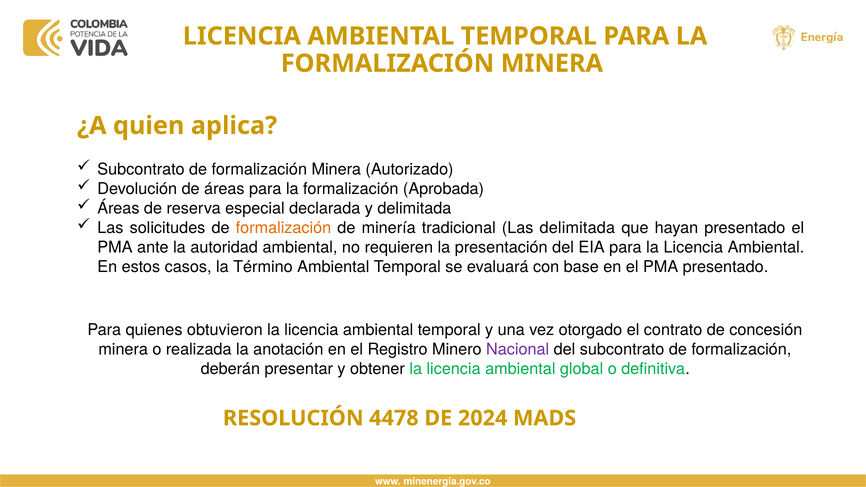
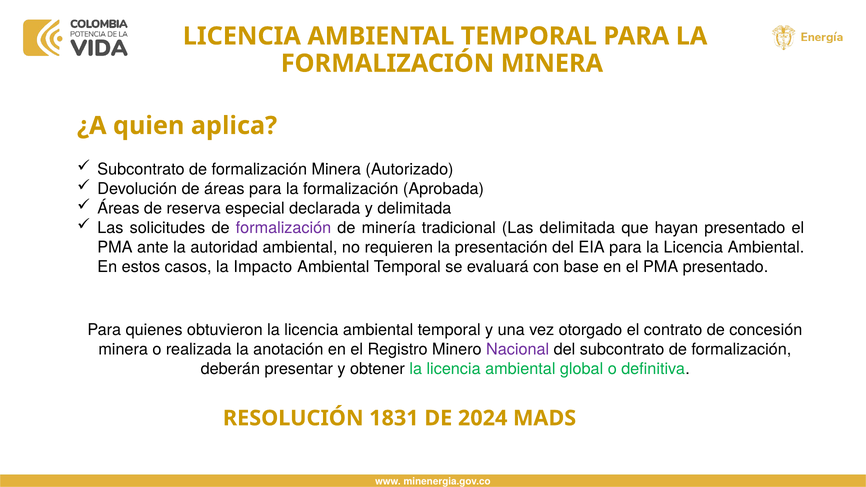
formalización at (283, 228) colour: orange -> purple
Término: Término -> Impacto
4478: 4478 -> 1831
